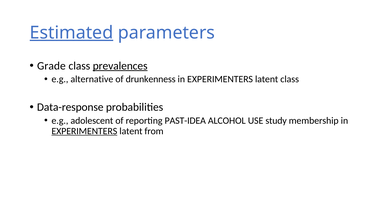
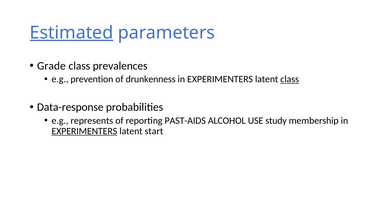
prevalences underline: present -> none
alternative: alternative -> prevention
class at (290, 79) underline: none -> present
adolescent: adolescent -> represents
PAST-IDEA: PAST-IDEA -> PAST-AIDS
from: from -> start
